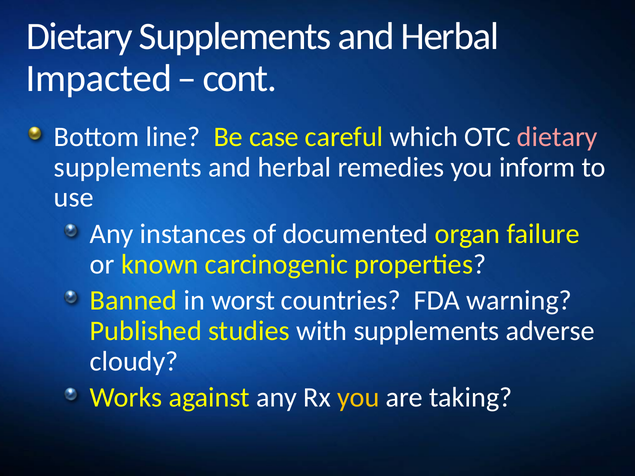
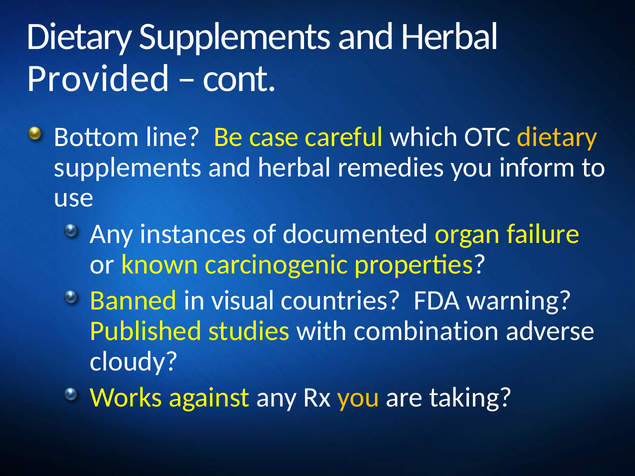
Impacted: Impacted -> Provided
dietary at (557, 137) colour: pink -> yellow
worst: worst -> visual
with supplements: supplements -> combination
